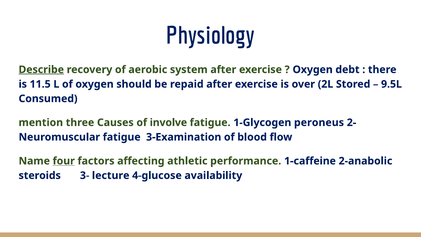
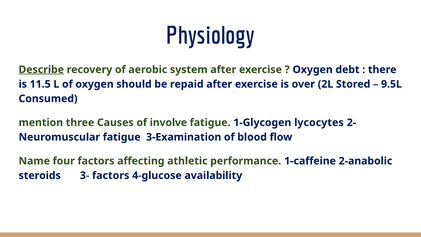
peroneus: peroneus -> lycocytes
four underline: present -> none
3- lecture: lecture -> factors
